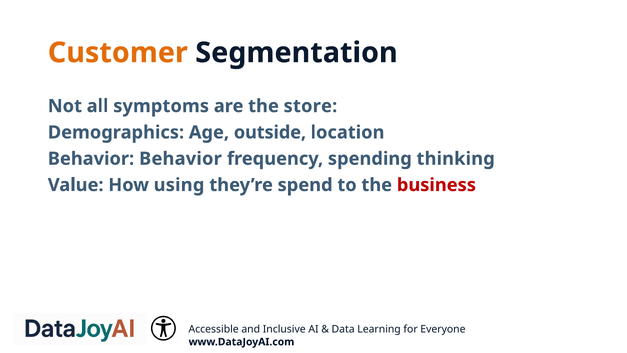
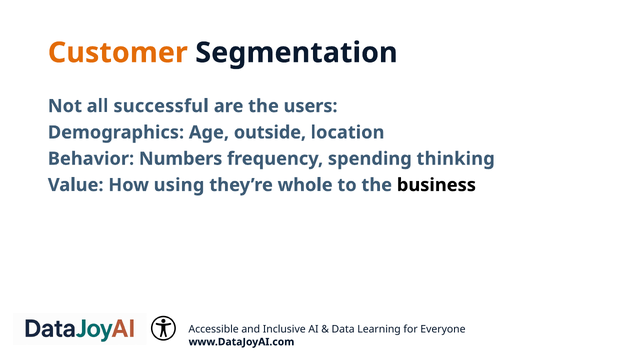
symptoms: symptoms -> successful
store: store -> users
Behavior Behavior: Behavior -> Numbers
spend: spend -> whole
business colour: red -> black
